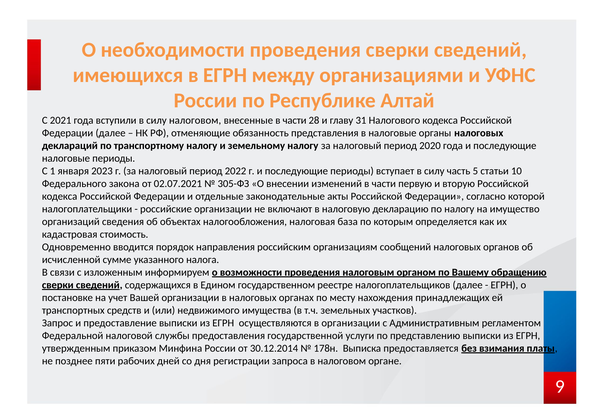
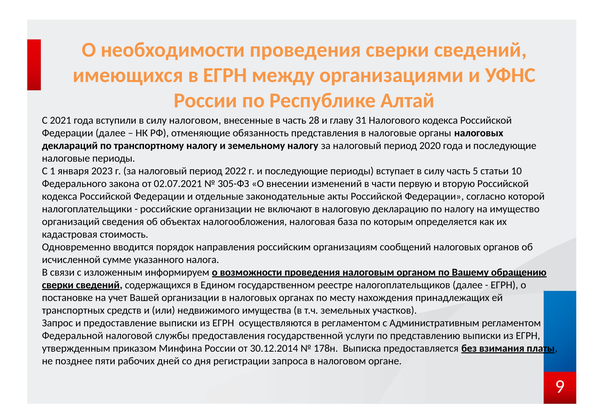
внесенные в части: части -> часть
в организации: организации -> регламентом
